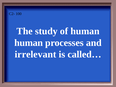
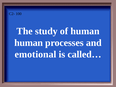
irrelevant: irrelevant -> emotional
